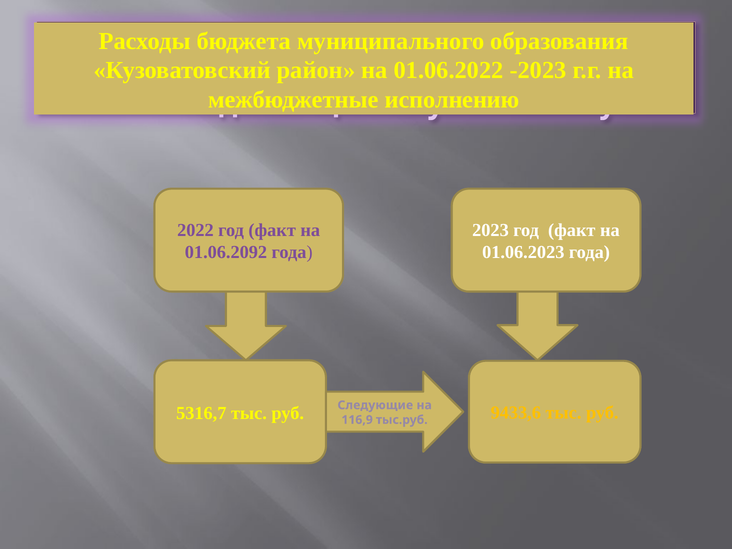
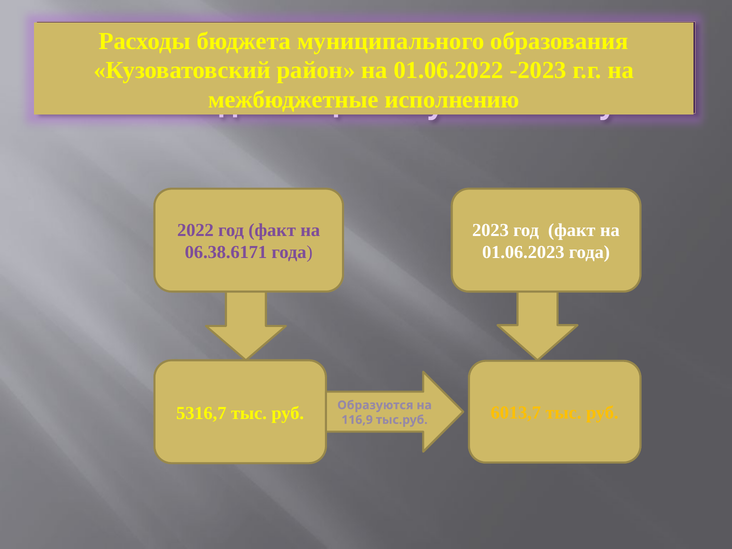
01.06.2092: 01.06.2092 -> 06.38.6171
Следующие: Следующие -> Образуются
9433,6: 9433,6 -> 6013,7
